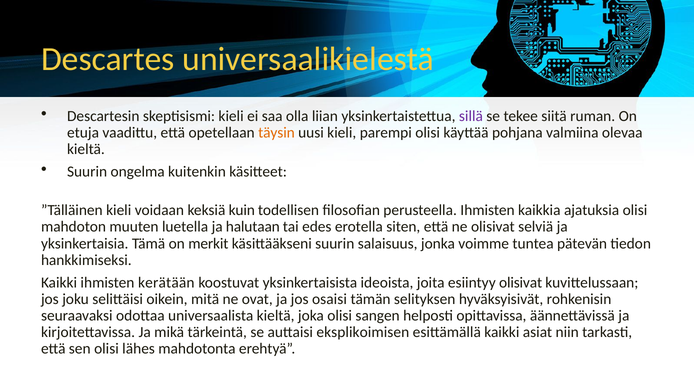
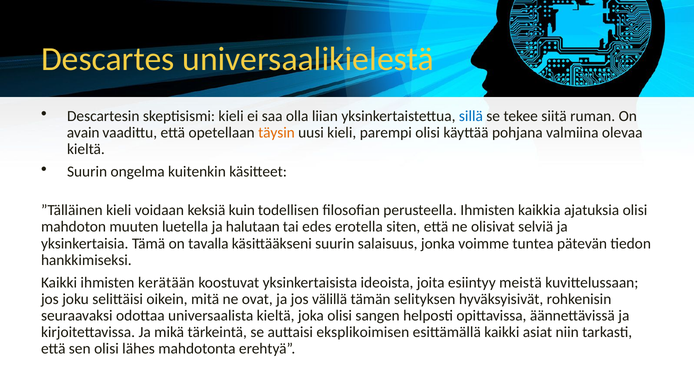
sillä colour: purple -> blue
etuja: etuja -> avain
merkit: merkit -> tavalla
esiintyy olisivat: olisivat -> meistä
osaisi: osaisi -> välillä
